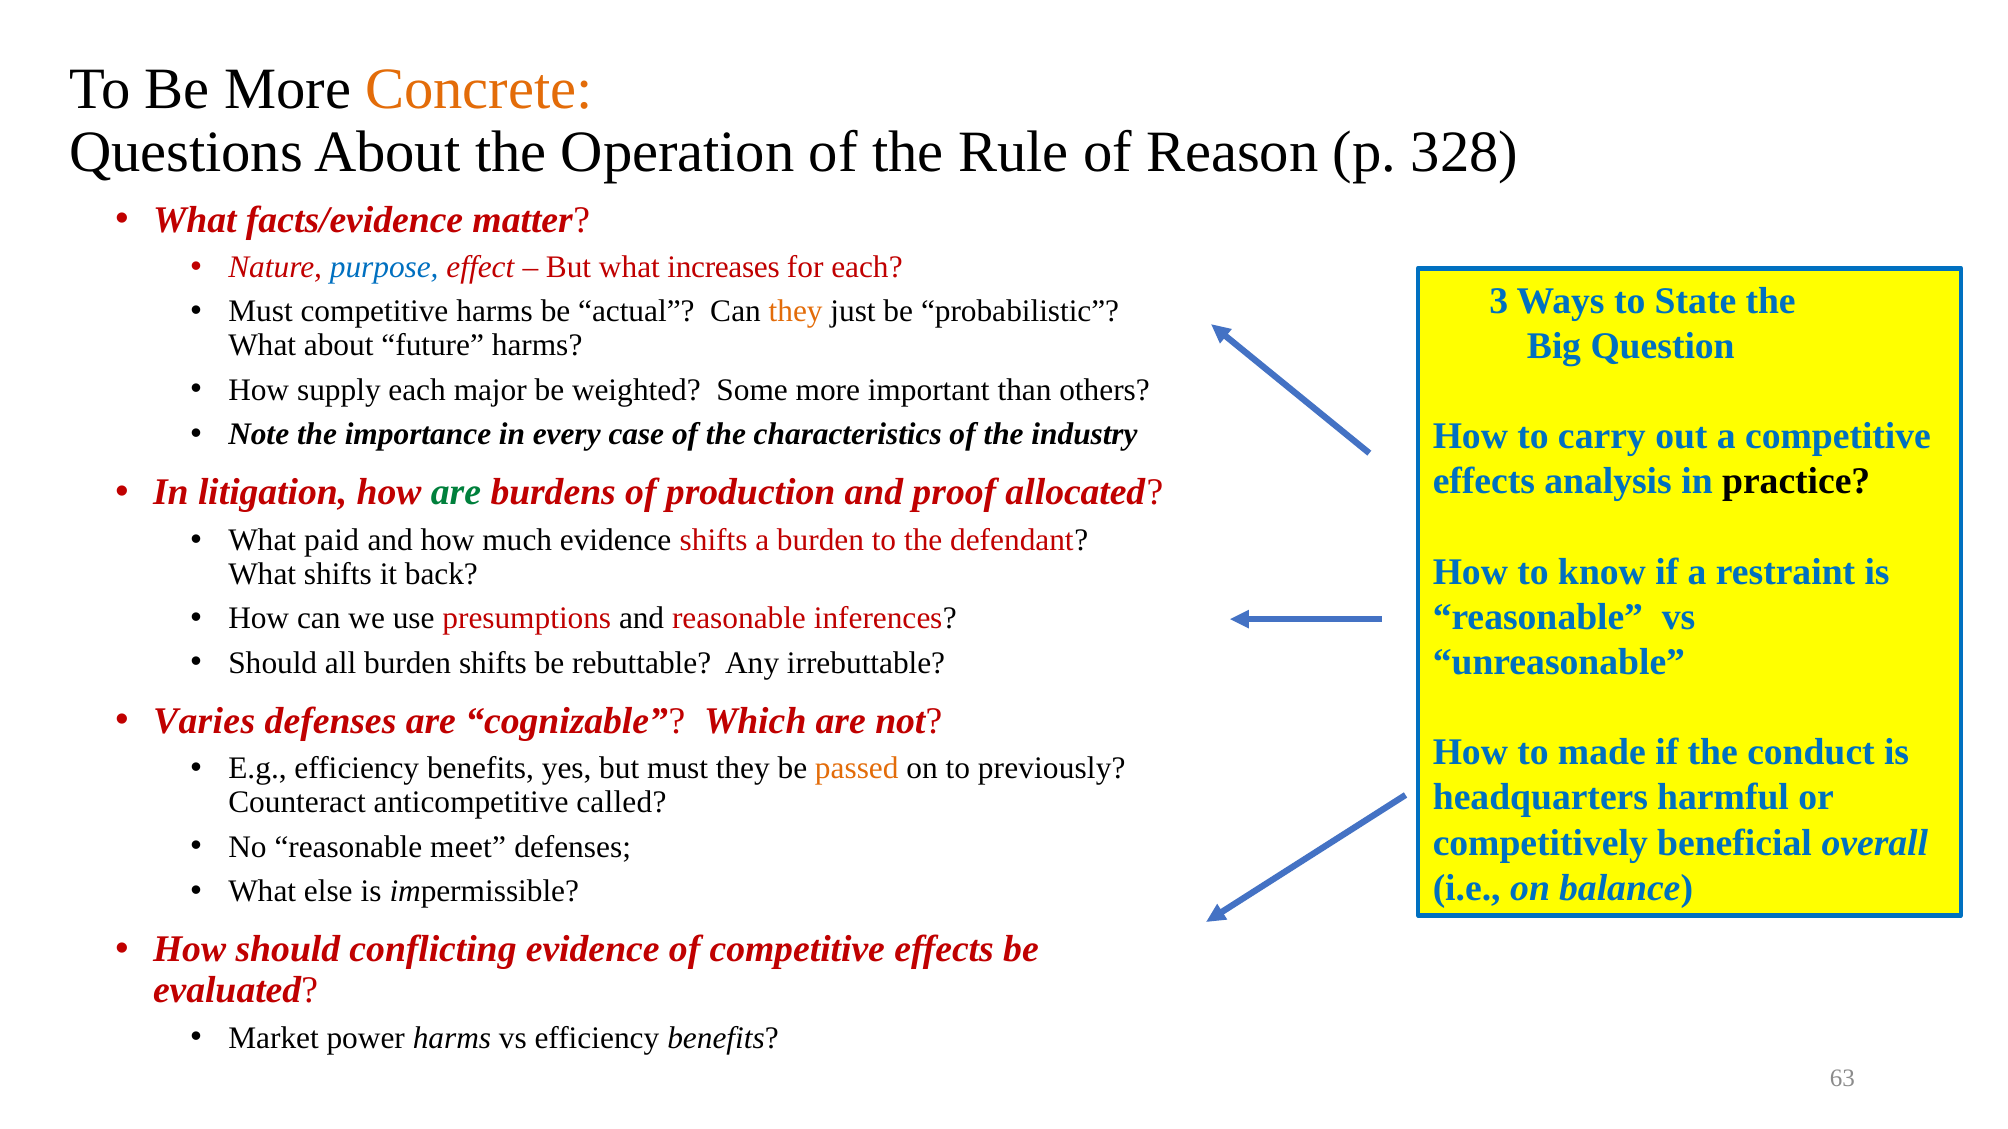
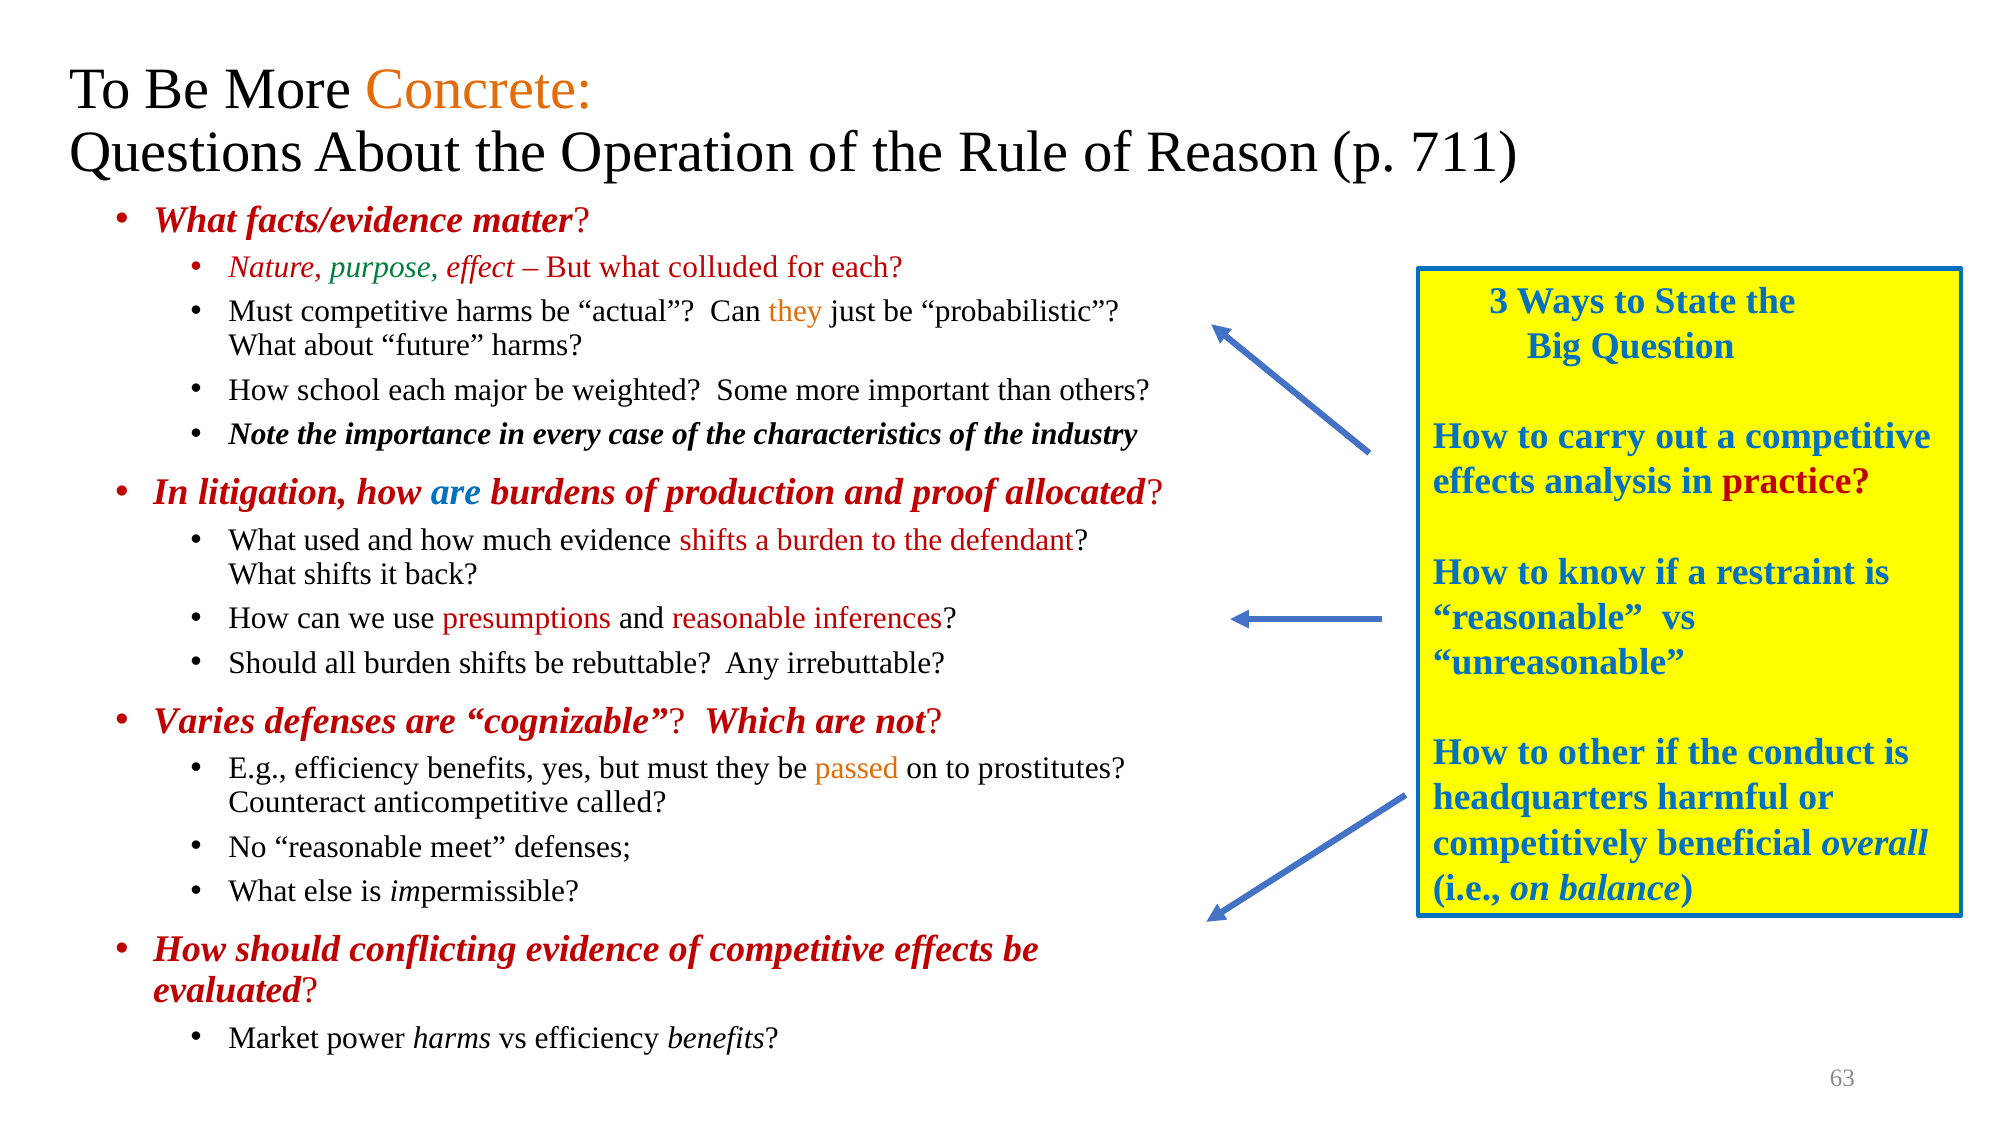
328: 328 -> 711
purpose colour: blue -> green
increases: increases -> colluded
supply: supply -> school
practice colour: black -> red
are at (456, 493) colour: green -> blue
paid: paid -> used
made: made -> other
previously: previously -> prostitutes
